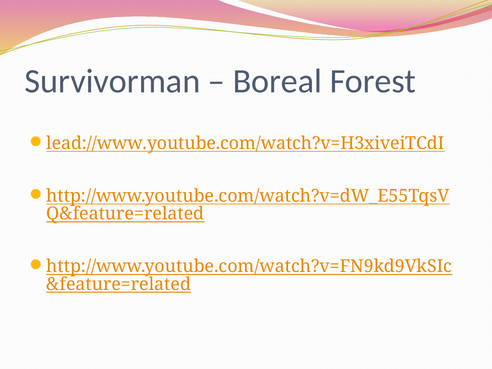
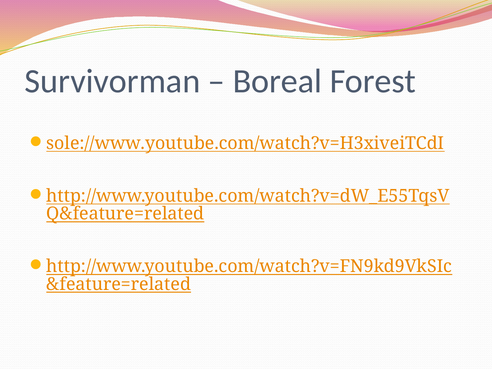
lead://www.youtube.com/watch?v=H3xiveiTCdI: lead://www.youtube.com/watch?v=H3xiveiTCdI -> sole://www.youtube.com/watch?v=H3xiveiTCdI
